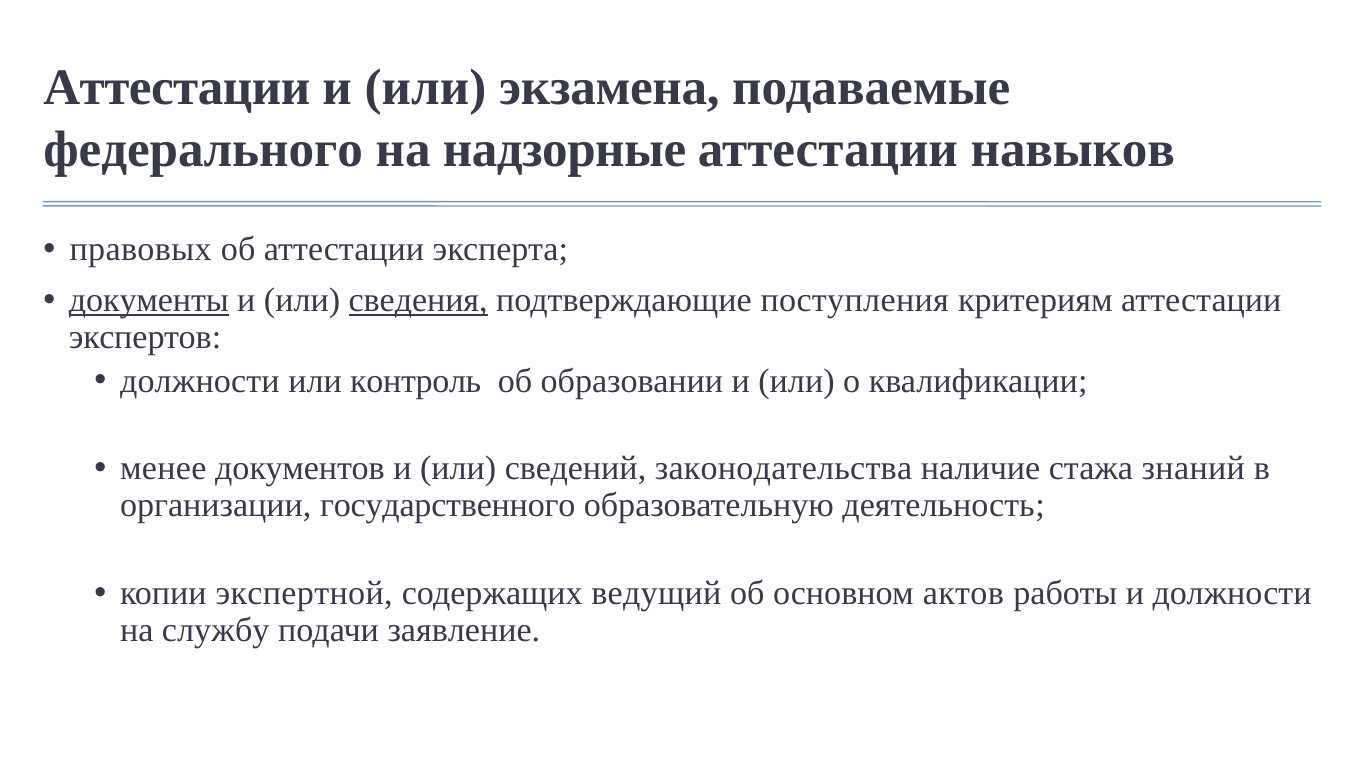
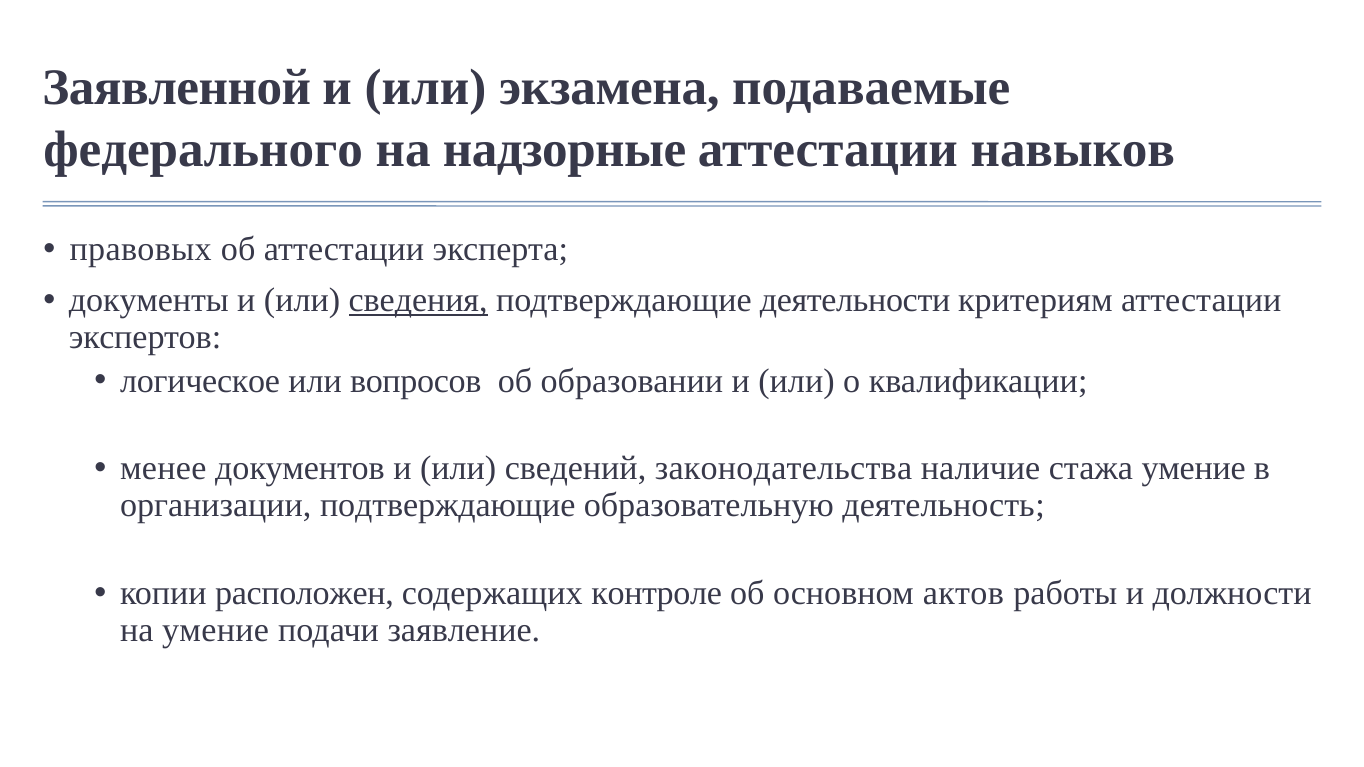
Аттестации at (177, 88): Аттестации -> Заявленной
документы underline: present -> none
поступления: поступления -> деятельности
должности at (200, 381): должности -> логическое
контроль: контроль -> вопросов
стажа знаний: знаний -> умение
организации государственного: государственного -> подтверждающие
экспертной: экспертной -> расположен
ведущий: ведущий -> контроле
на службу: службу -> умение
